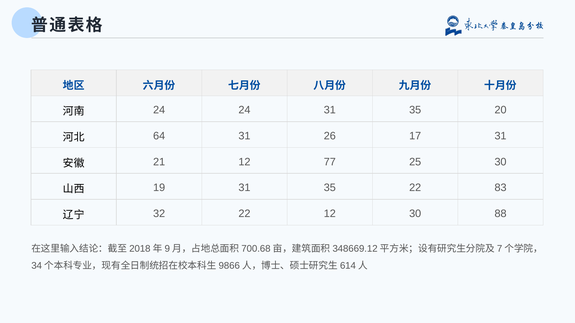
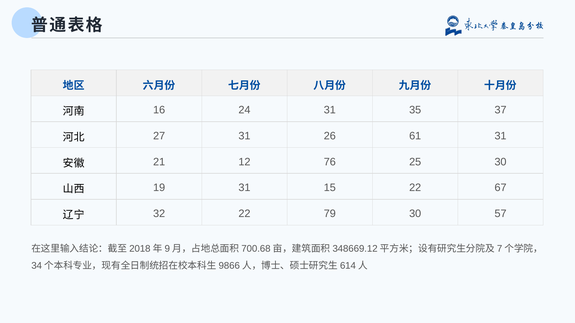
24 at (159, 110): 24 -> 16
20: 20 -> 37
64: 64 -> 27
17: 17 -> 61
77: 77 -> 76
19 31 35: 35 -> 15
83: 83 -> 67
22 12: 12 -> 79
88: 88 -> 57
